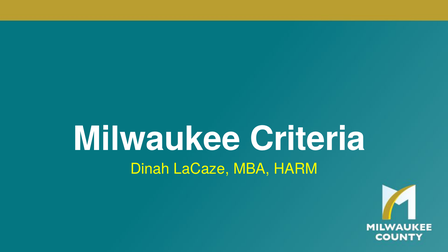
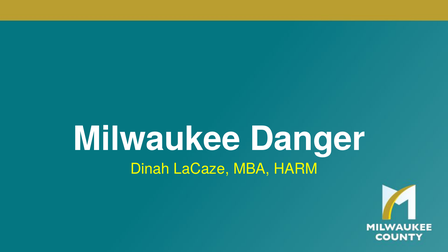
Criteria: Criteria -> Danger
